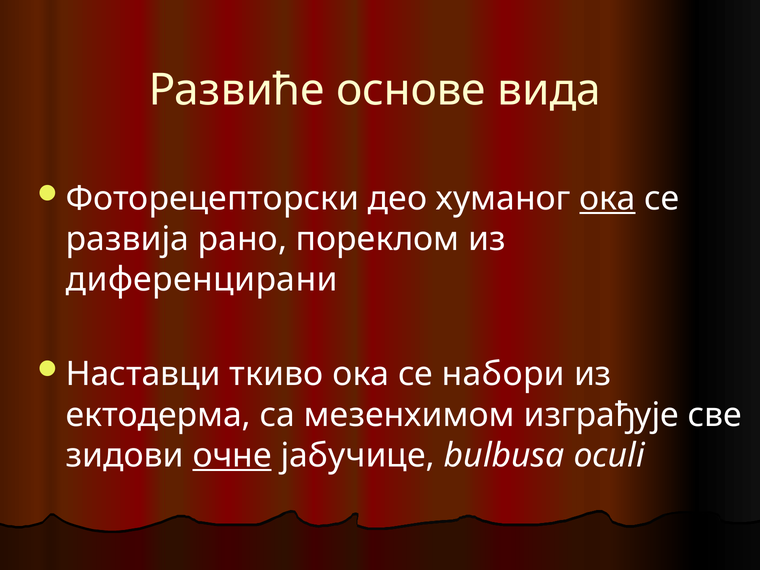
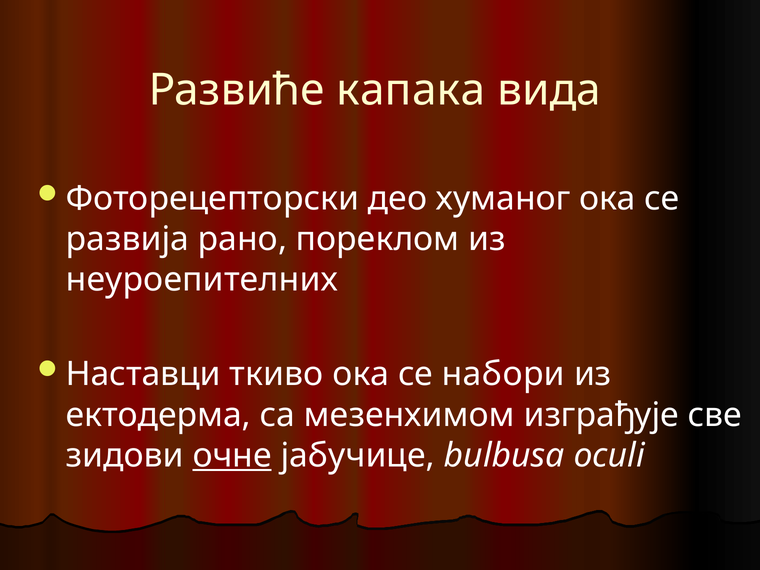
основе: основе -> капака
ока underline: present -> none
диференцирани: диференцирани -> неуроепителних
